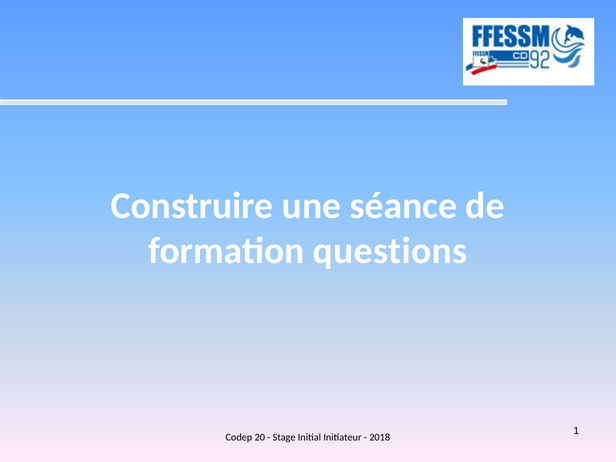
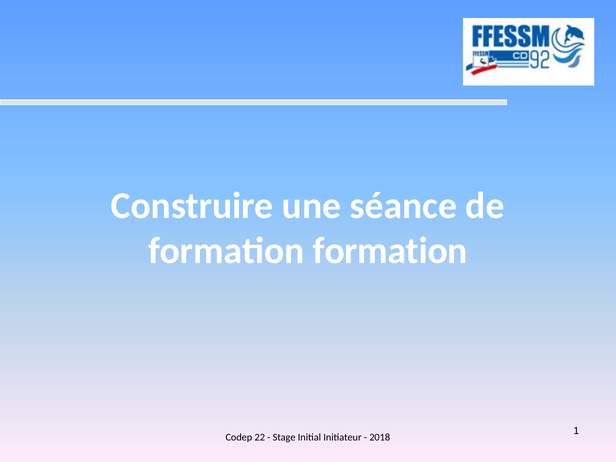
formation questions: questions -> formation
20: 20 -> 22
